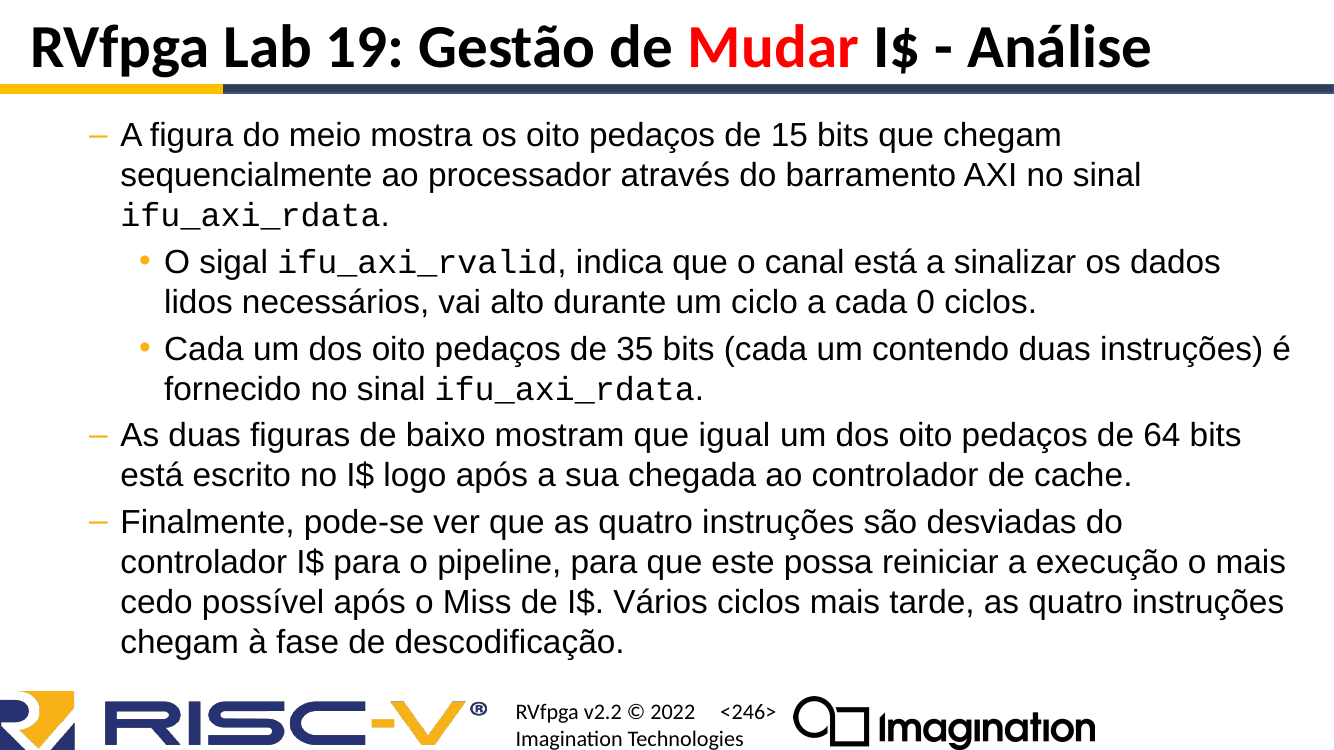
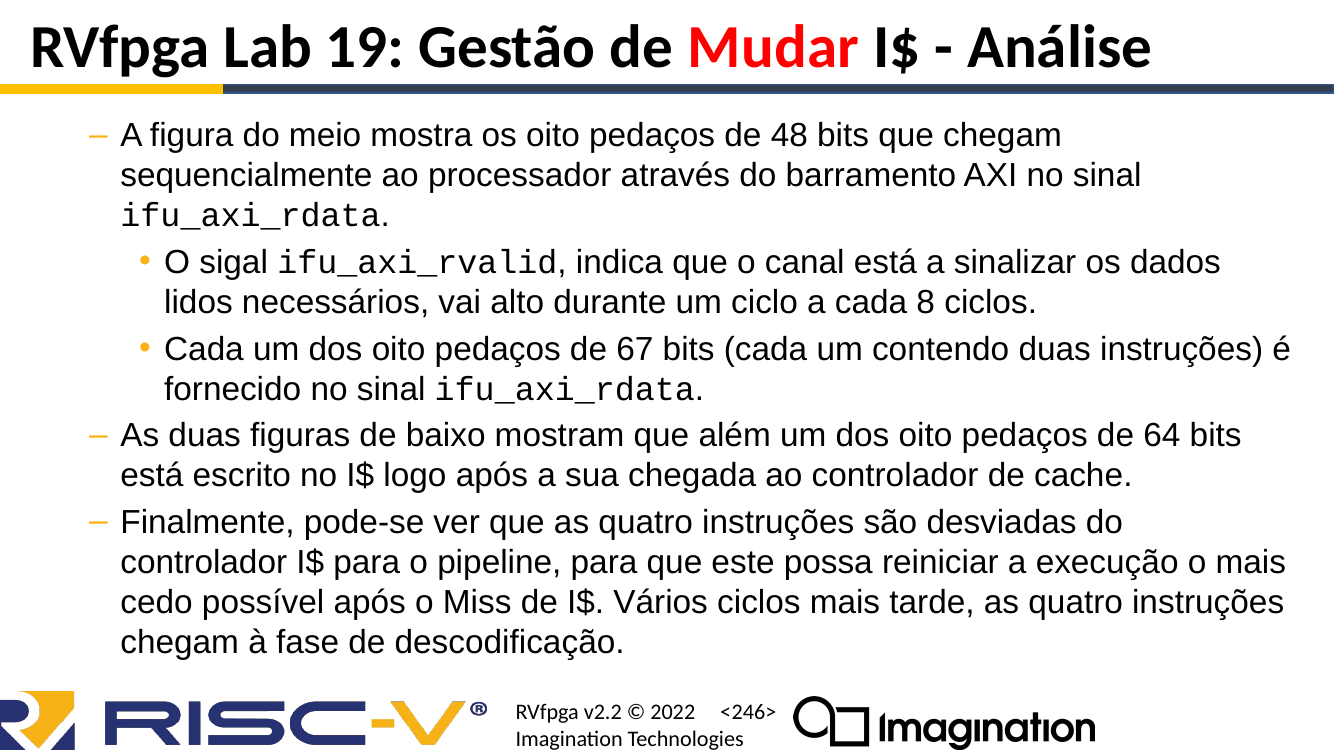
15: 15 -> 48
0: 0 -> 8
35: 35 -> 67
igual: igual -> além
